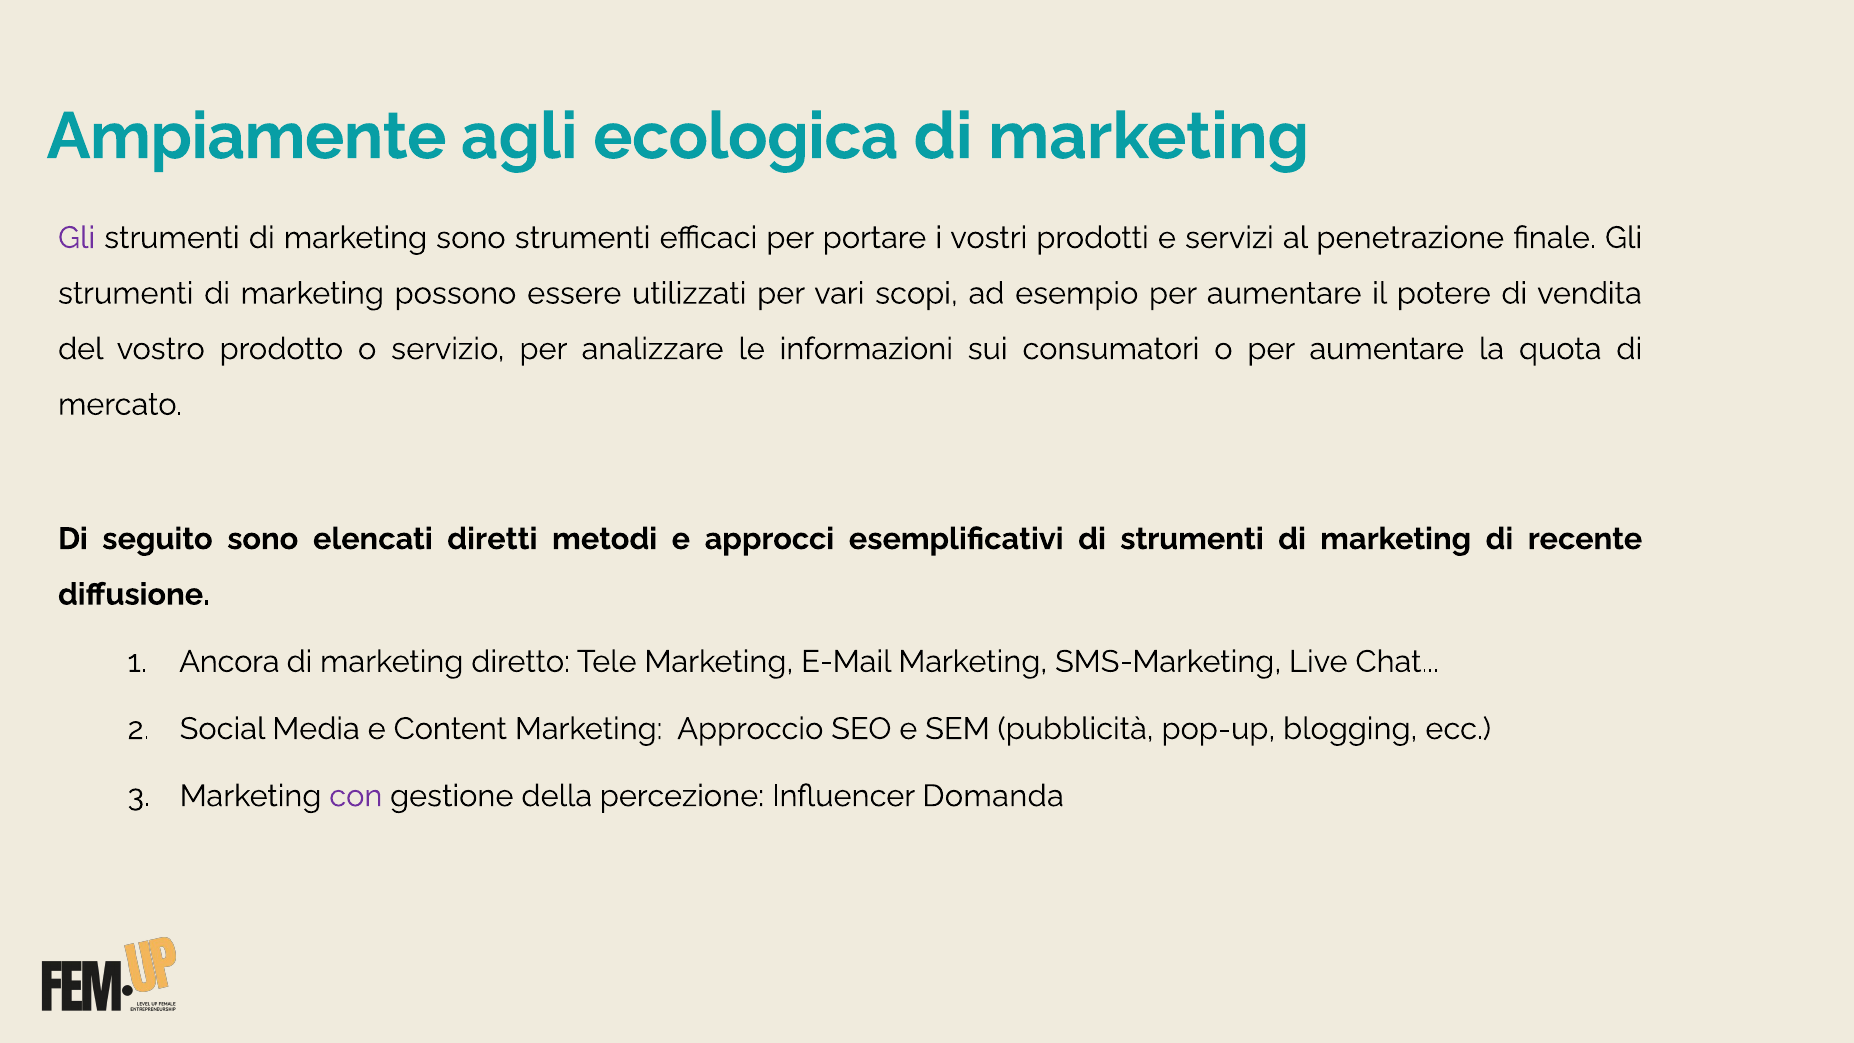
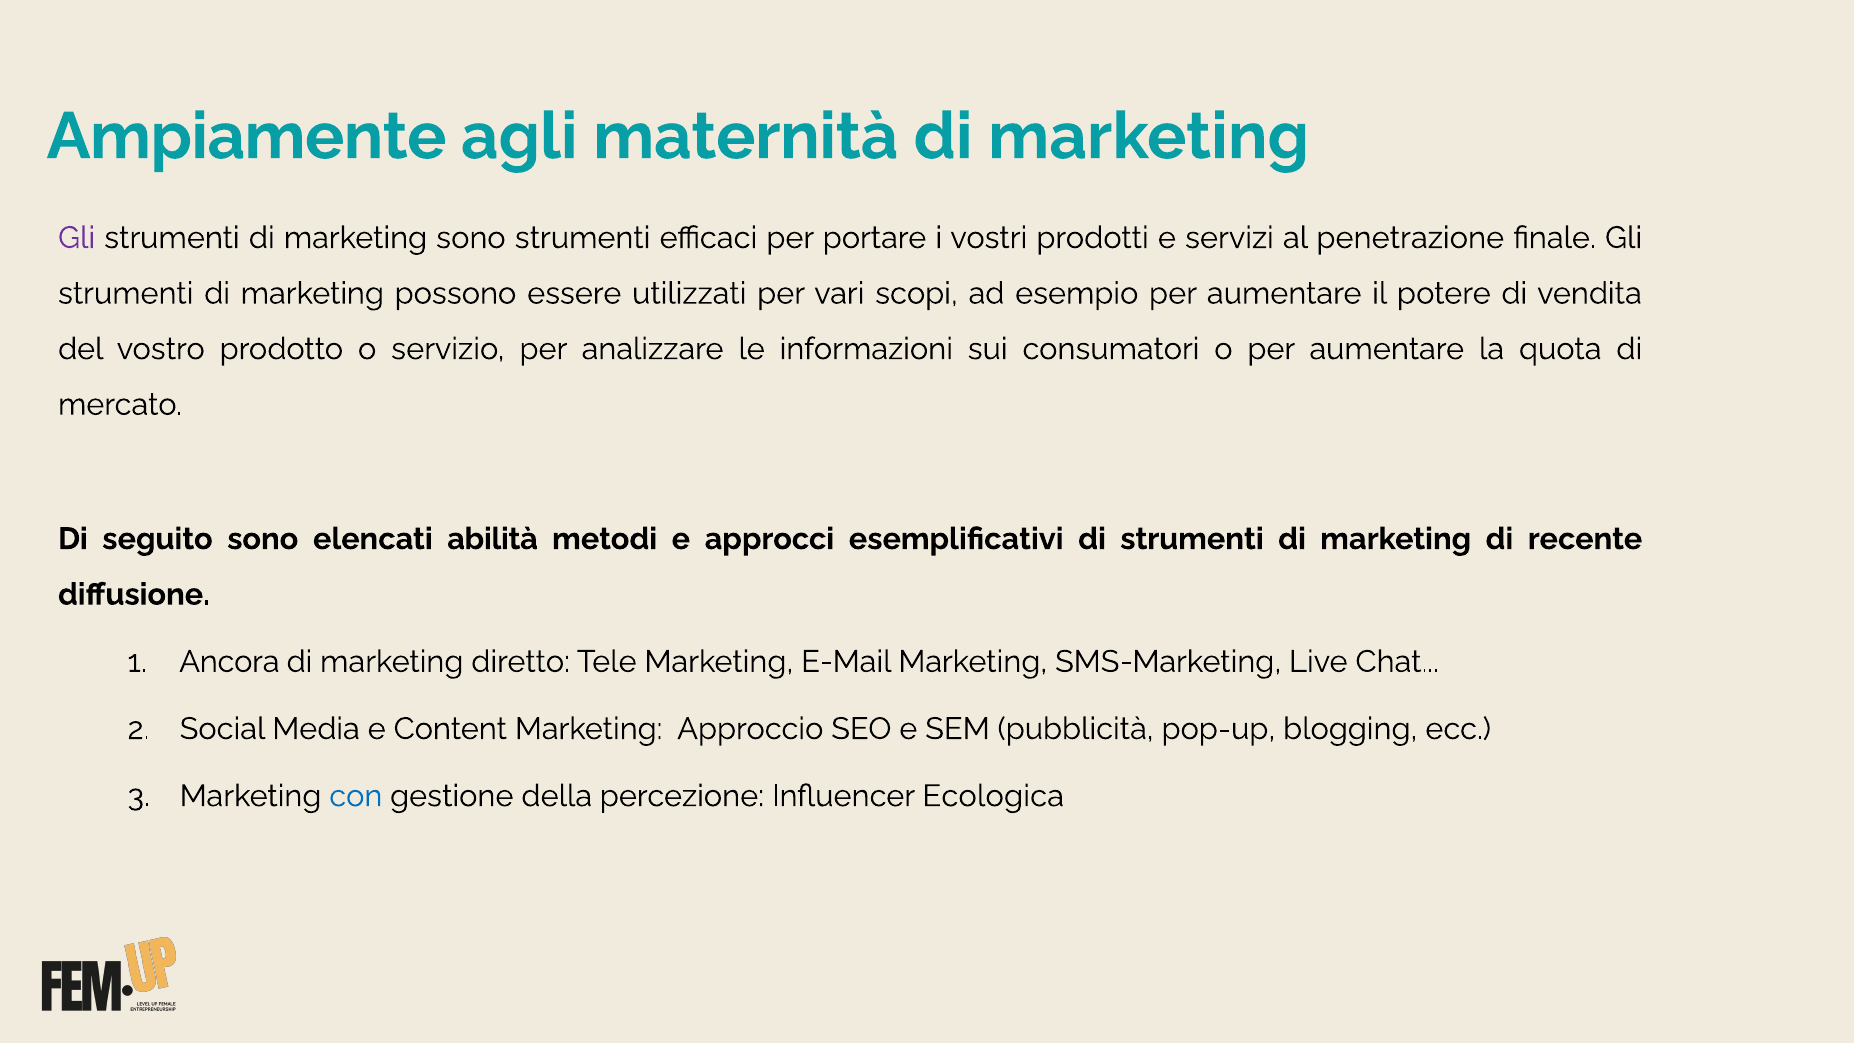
ecologica: ecologica -> maternità
diretti: diretti -> abilità
con colour: purple -> blue
Domanda: Domanda -> Ecologica
